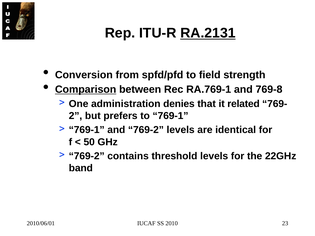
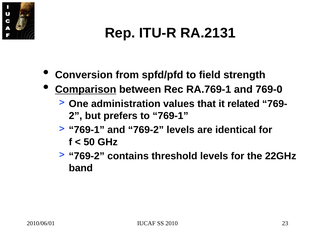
RA.2131 underline: present -> none
769-8: 769-8 -> 769-0
denies: denies -> values
